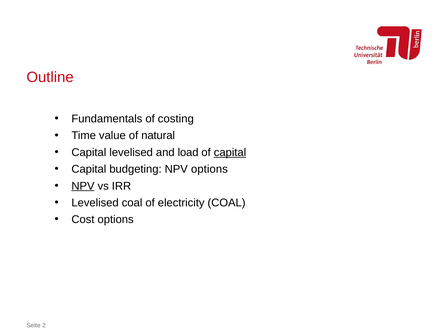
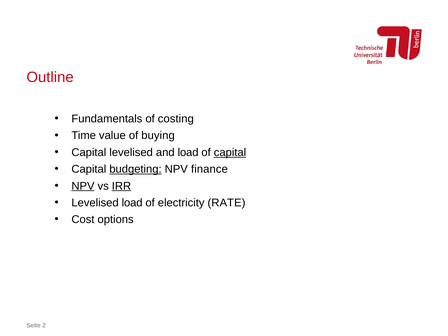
natural: natural -> buying
budgeting underline: none -> present
NPV options: options -> finance
IRR underline: none -> present
Levelised coal: coal -> load
electricity COAL: COAL -> RATE
